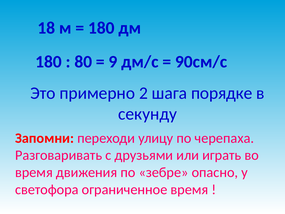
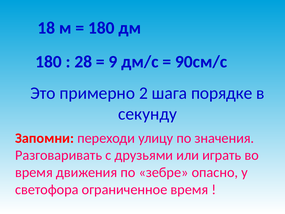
80: 80 -> 28
черепаха: черепаха -> значения
